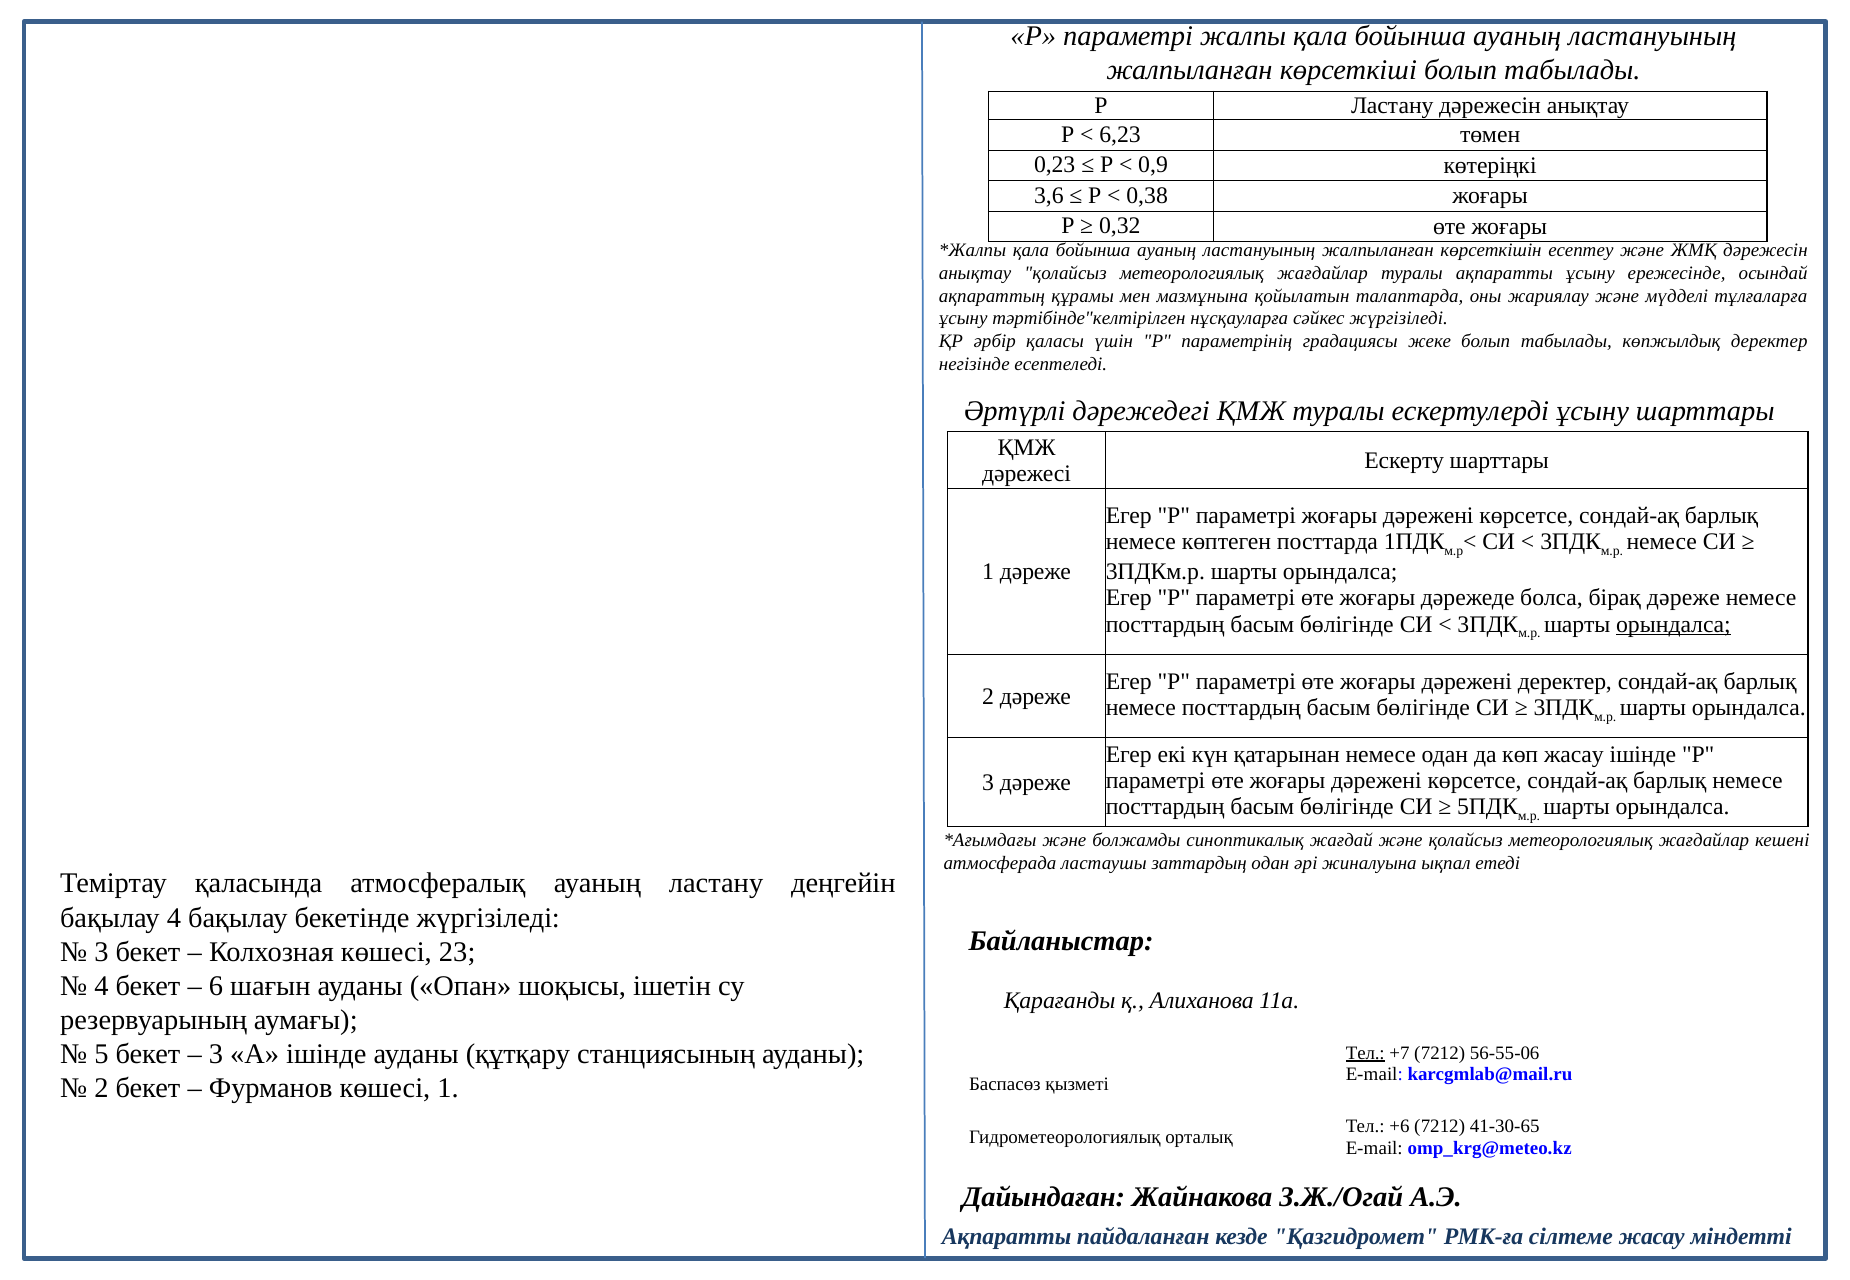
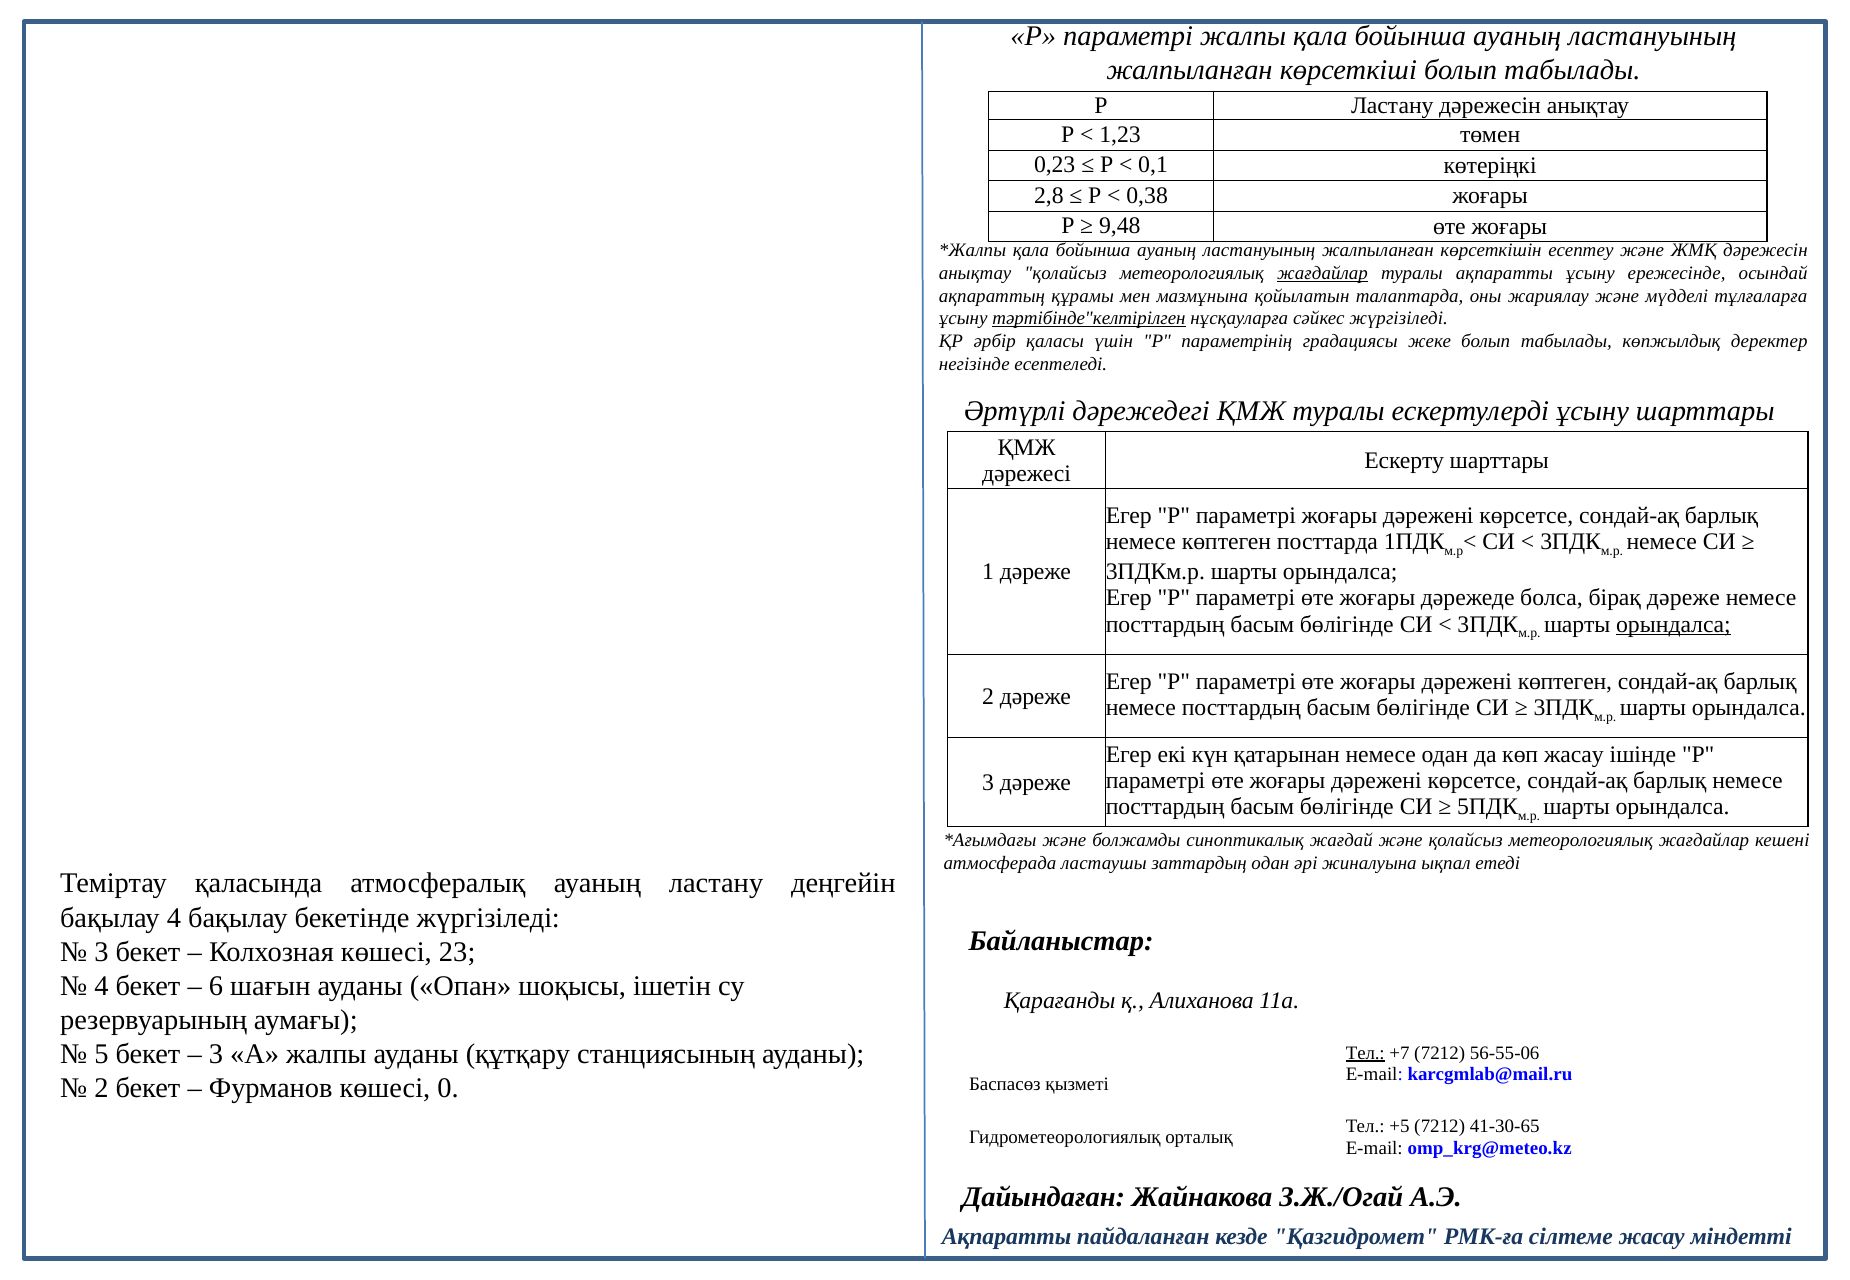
6,23: 6,23 -> 1,23
0,9: 0,9 -> 0,1
3,6: 3,6 -> 2,8
0,32: 0,32 -> 9,48
жағдайлар at (1323, 273) underline: none -> present
тәртібінде"келтірілген underline: none -> present
дәрежені деректер: деректер -> көптеген
А ішінде: ішінде -> жалпы
көшесі 1: 1 -> 0
+6: +6 -> +5
